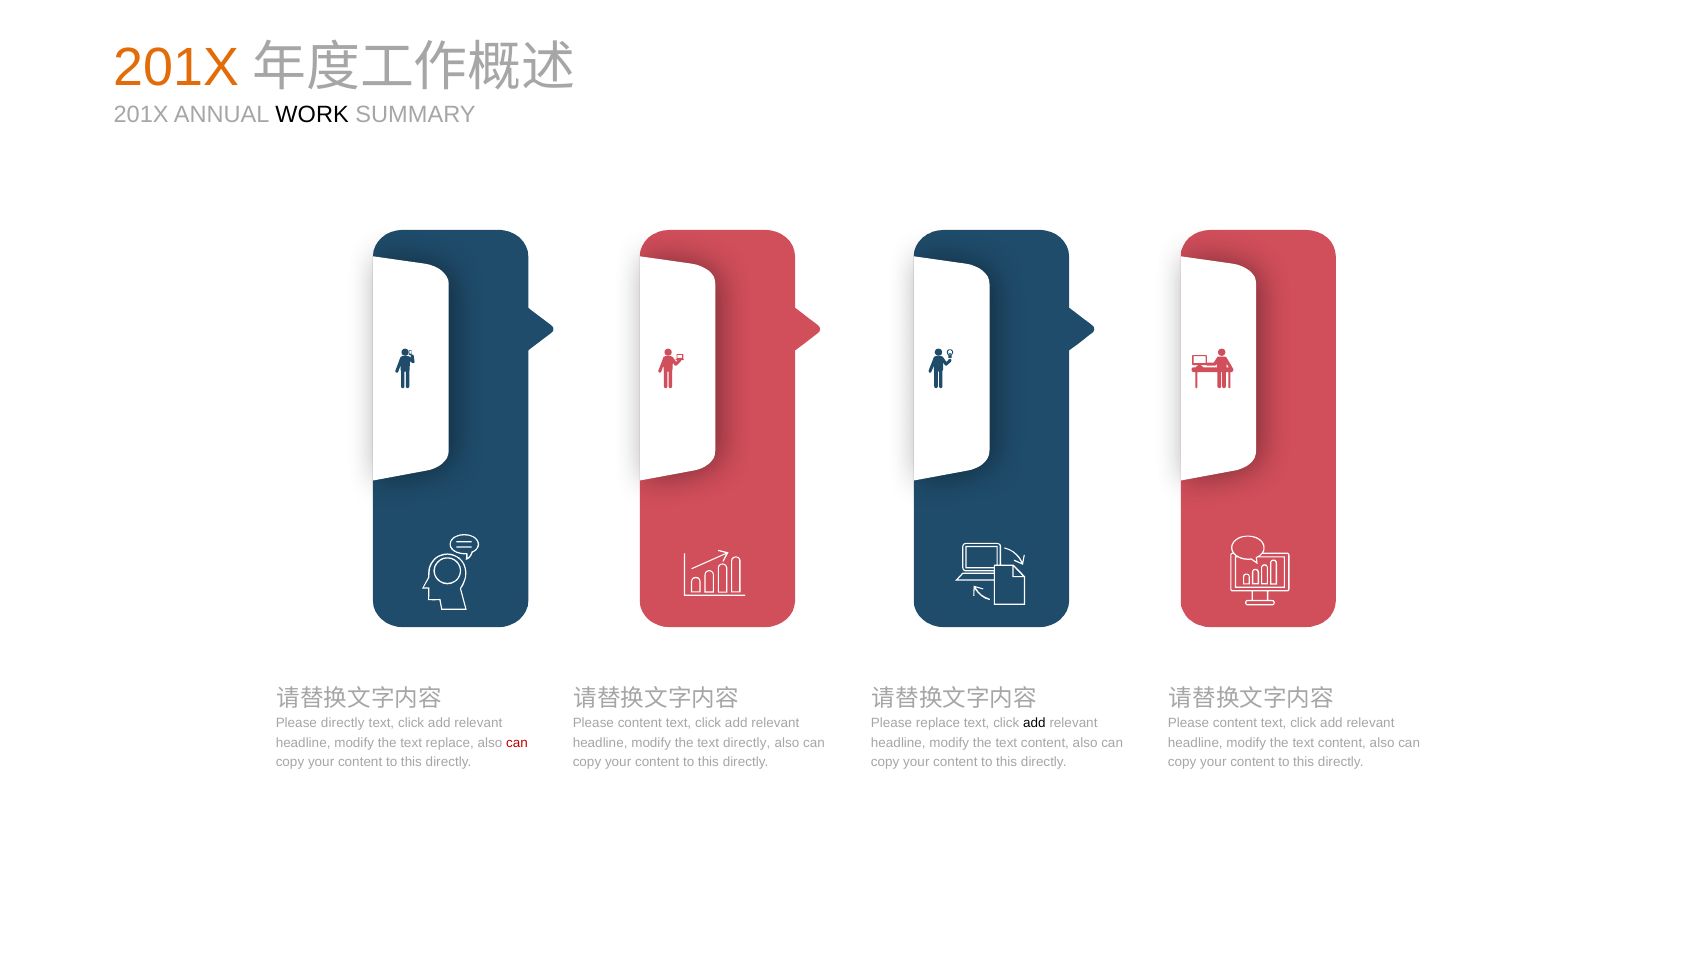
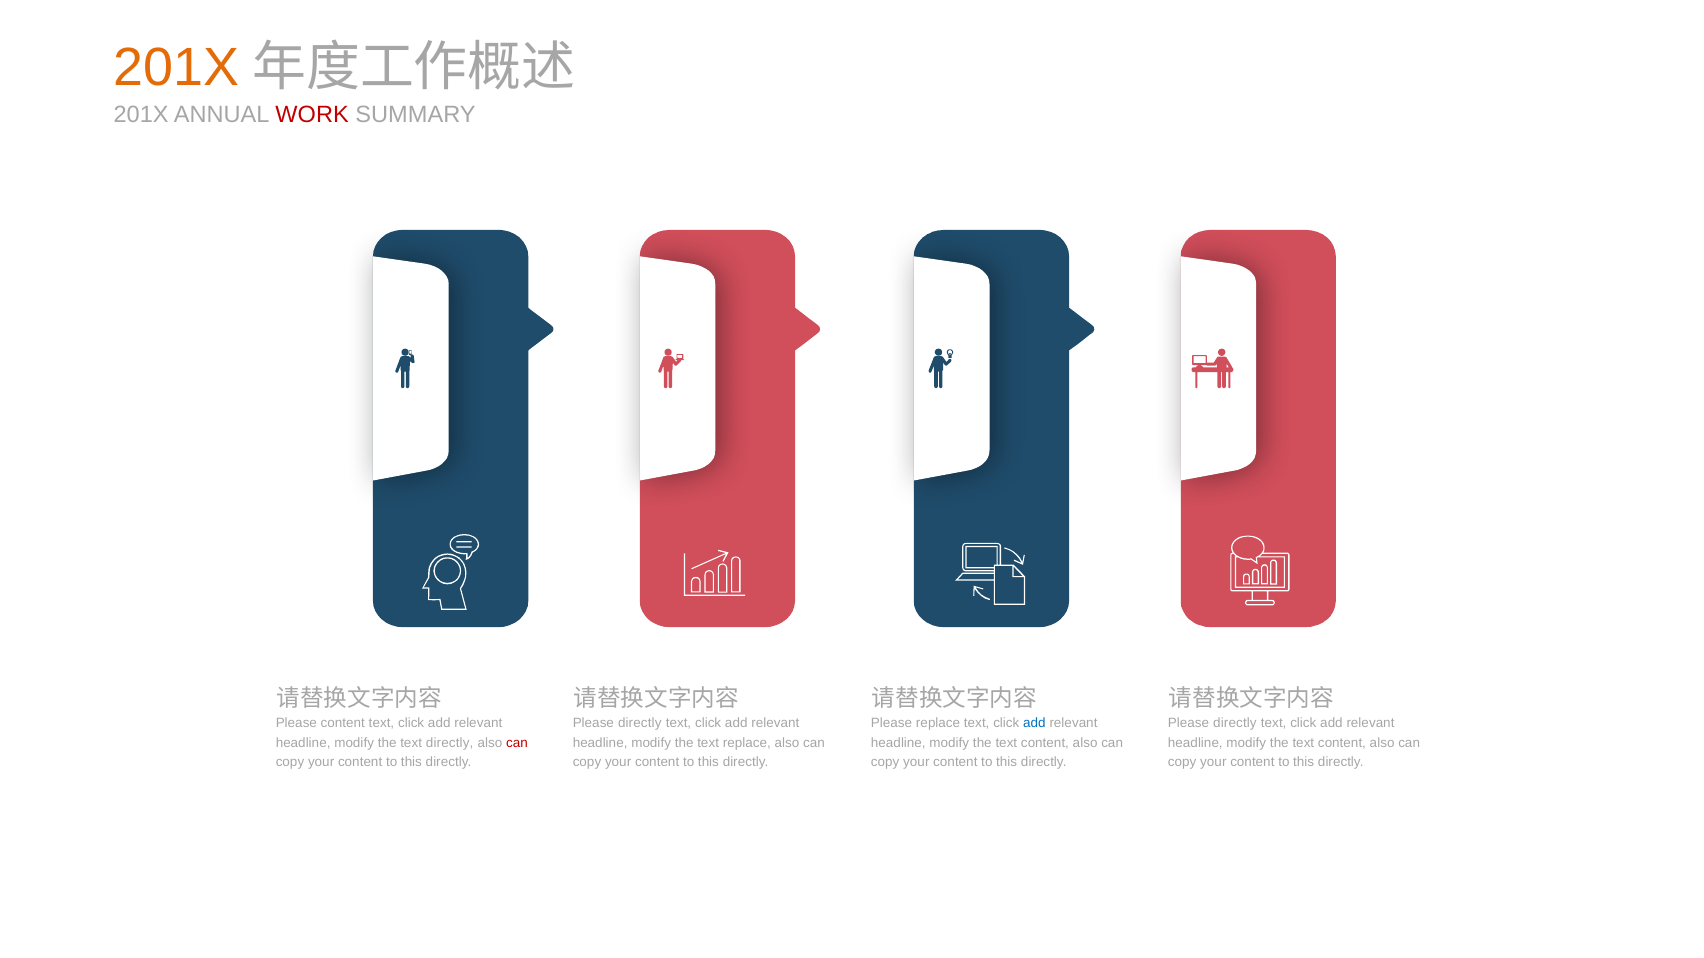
WORK colour: black -> red
Please directly: directly -> content
content at (640, 724): content -> directly
add at (1034, 724) colour: black -> blue
content at (1235, 724): content -> directly
text replace: replace -> directly
text directly: directly -> replace
